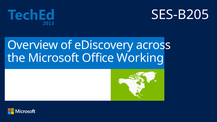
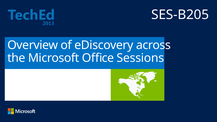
Working: Working -> Sessions
